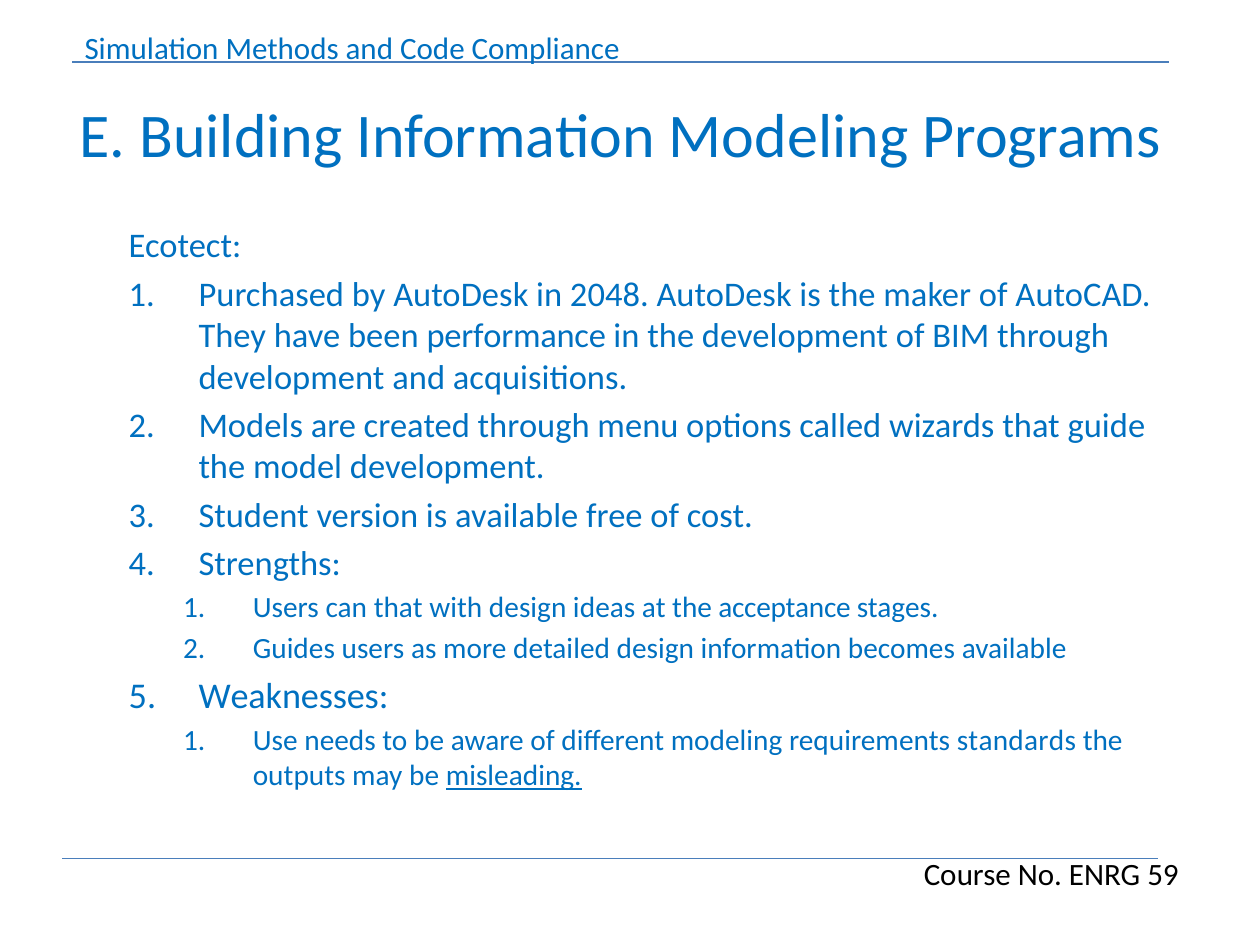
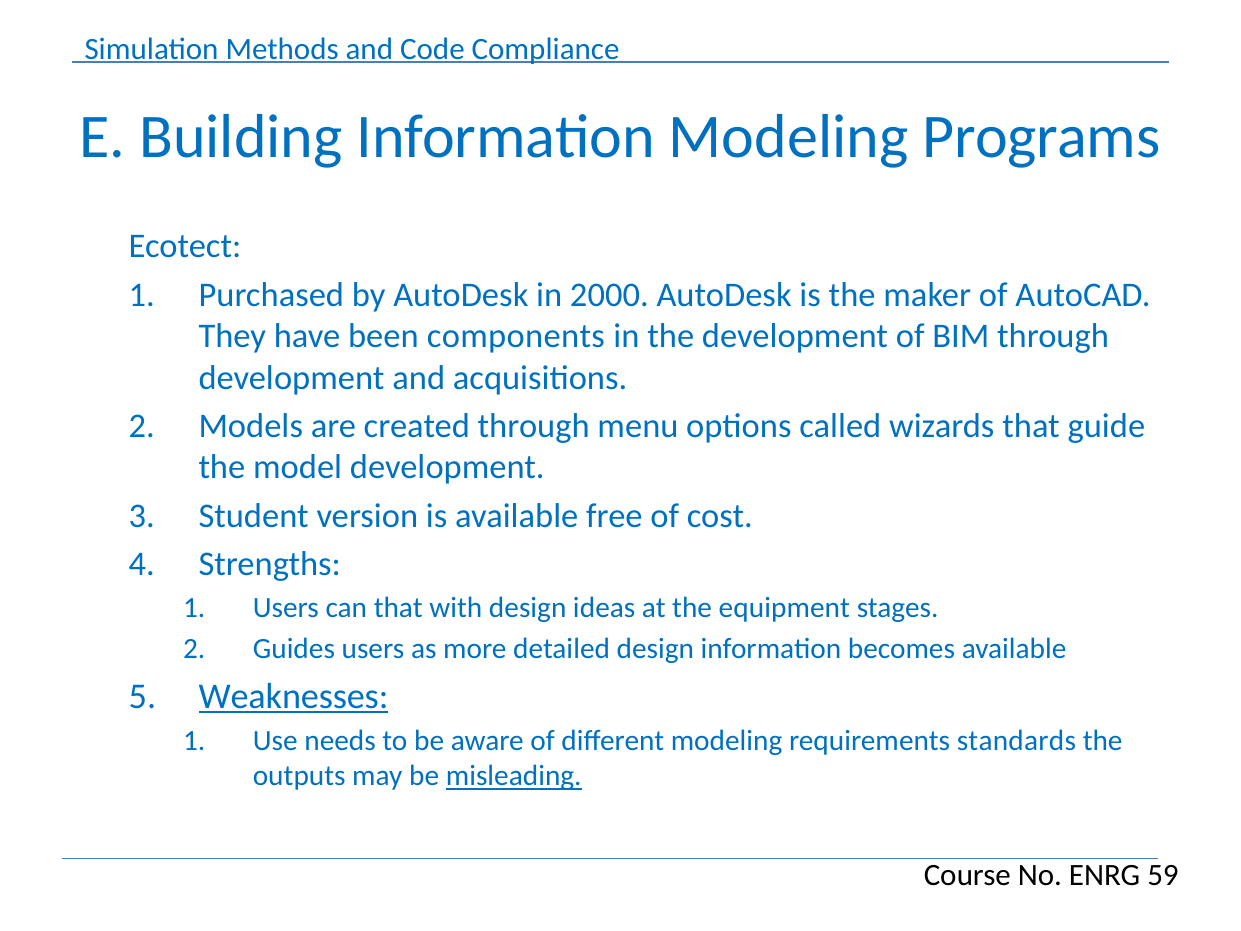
2048: 2048 -> 2000
performance: performance -> components
acceptance: acceptance -> equipment
Weaknesses underline: none -> present
